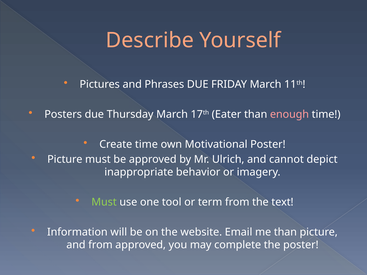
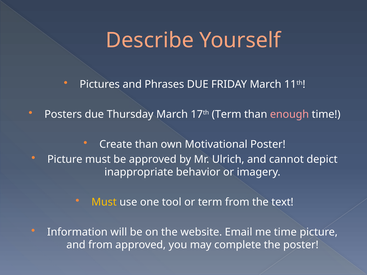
17th Eater: Eater -> Term
Create time: time -> than
Must at (104, 202) colour: light green -> yellow
me than: than -> time
